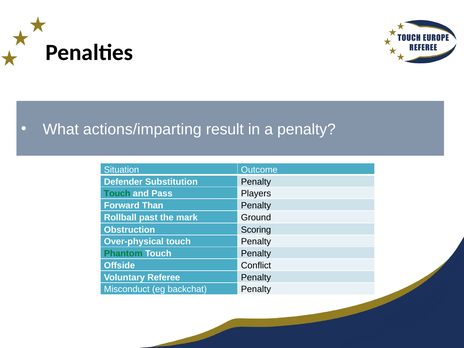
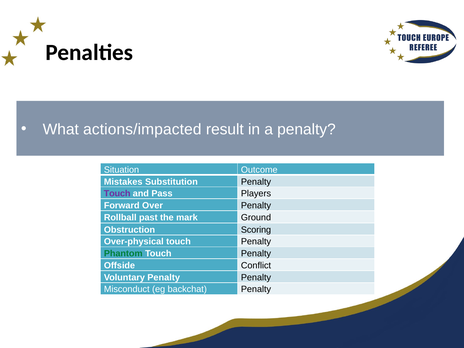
actions/imparting: actions/imparting -> actions/impacted
Defender: Defender -> Mistakes
Touch at (117, 194) colour: green -> purple
Than: Than -> Over
Voluntary Referee: Referee -> Penalty
